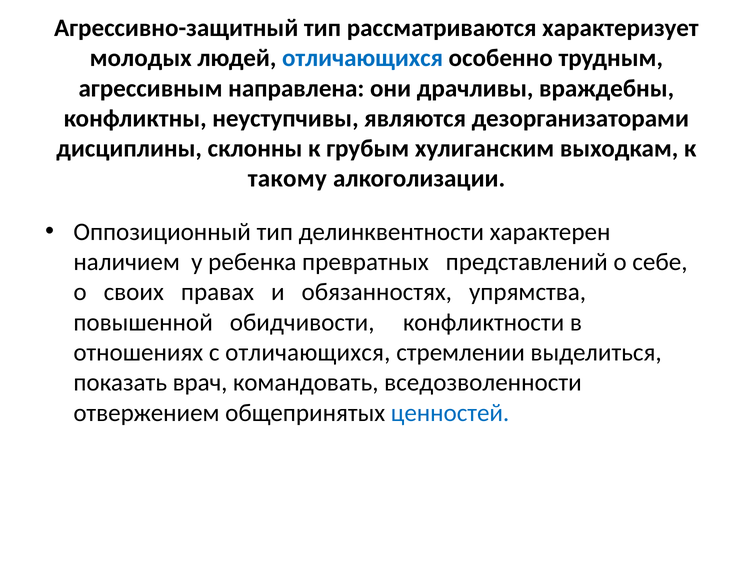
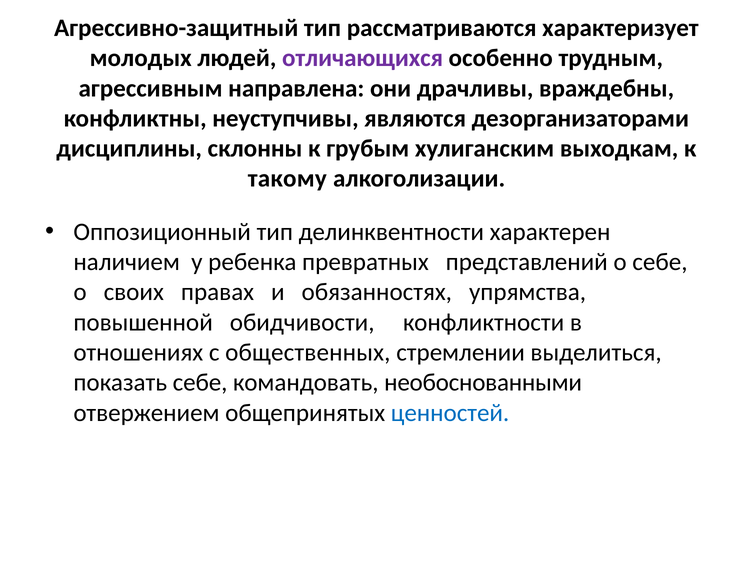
отличающихся at (363, 58) colour: blue -> purple
с отличающихся: отличающихся -> общественных
показать врач: врач -> себе
вседозволенности: вседозволенности -> необоснованными
